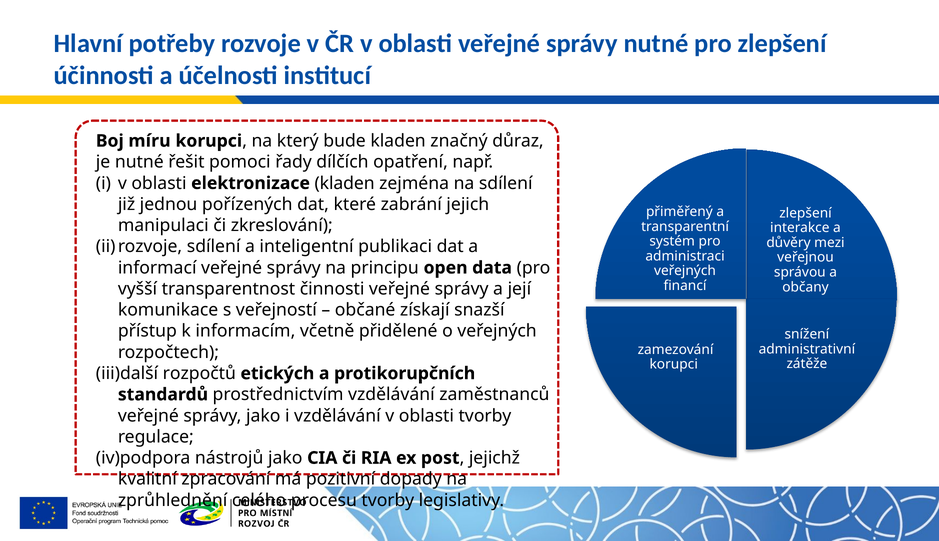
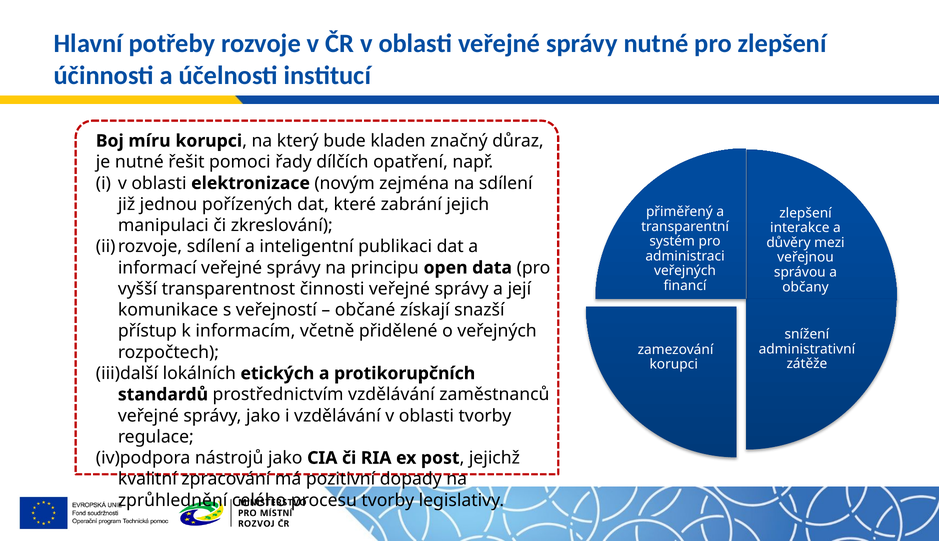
elektronizace kladen: kladen -> novým
rozpočtů: rozpočtů -> lokálních
